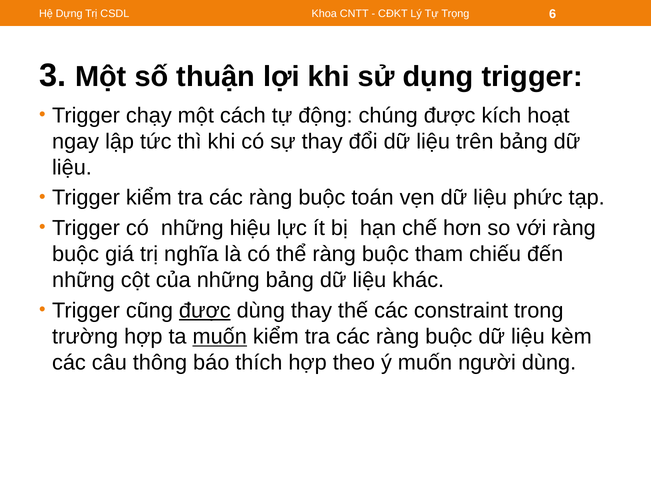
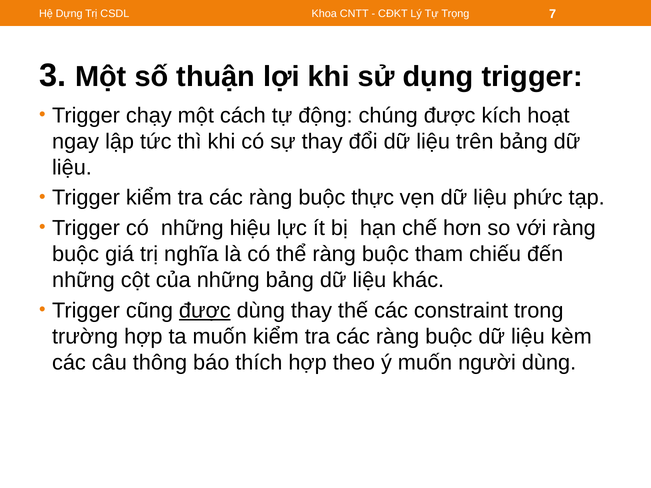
6: 6 -> 7
toán: toán -> thực
muốn at (220, 337) underline: present -> none
